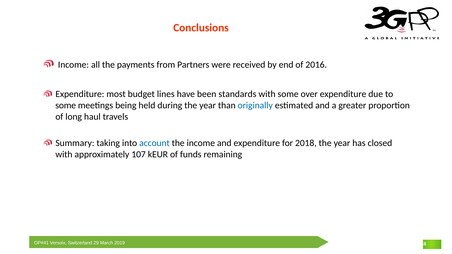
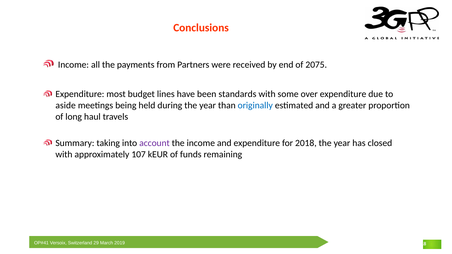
2016: 2016 -> 2075
some at (66, 106): some -> aside
account colour: blue -> purple
